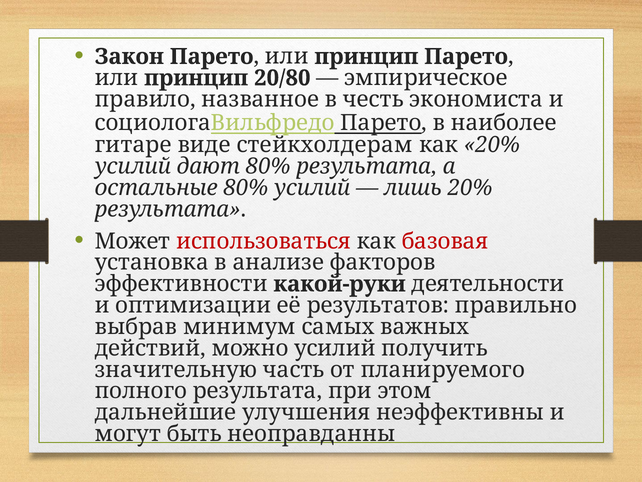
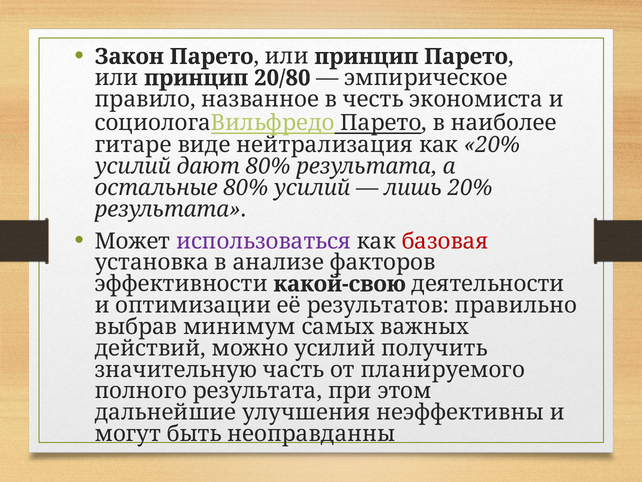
стейкхолдерам: стейкхолдерам -> нейтрализация
использоваться colour: red -> purple
какой-руки: какой-руки -> какой-свою
